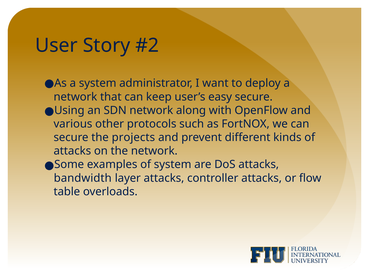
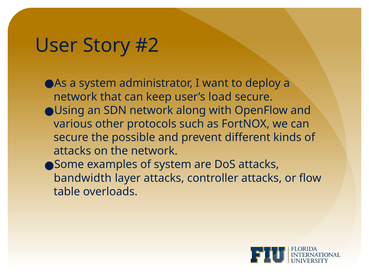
easy: easy -> load
projects: projects -> possible
